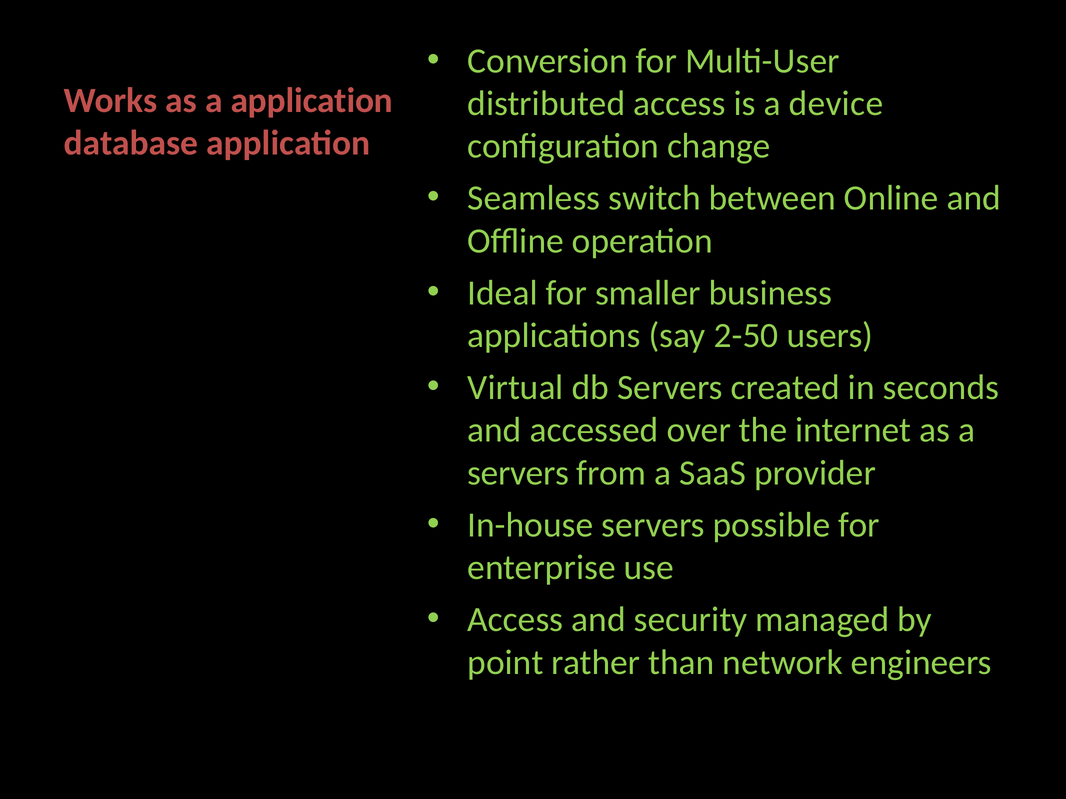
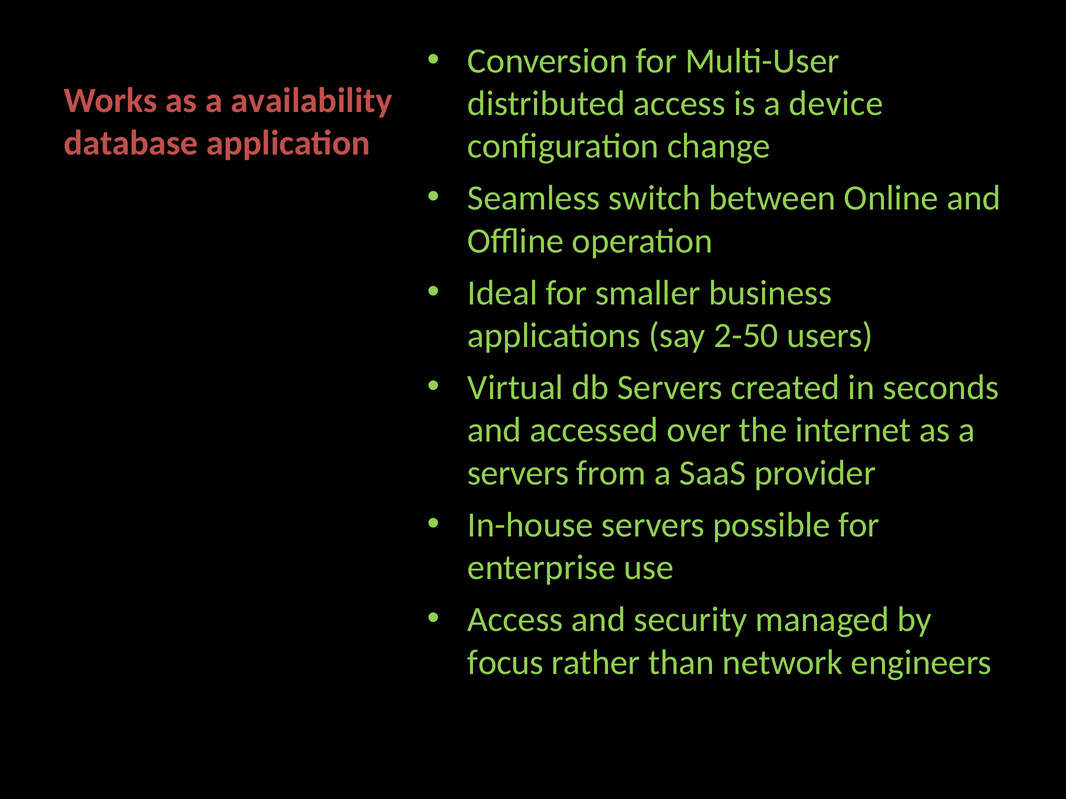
a application: application -> availability
point: point -> focus
